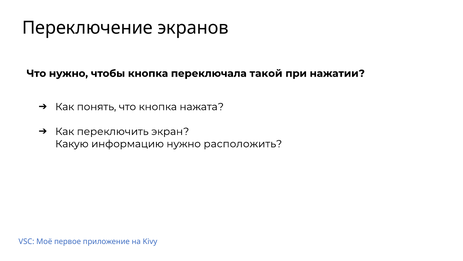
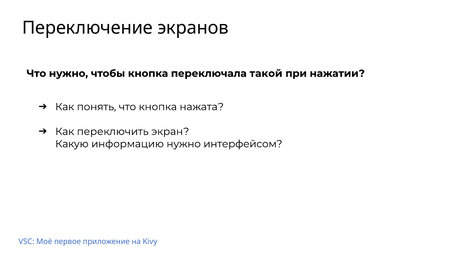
расположить: расположить -> интерфейсом
